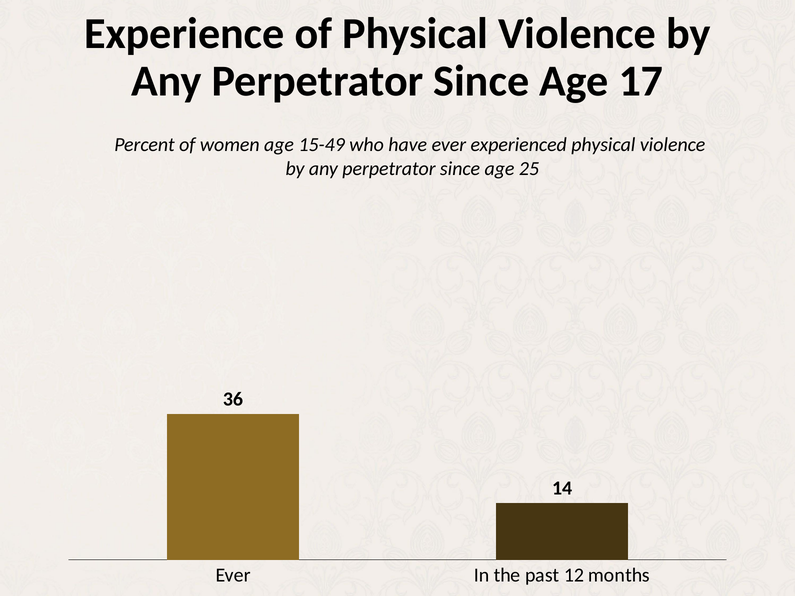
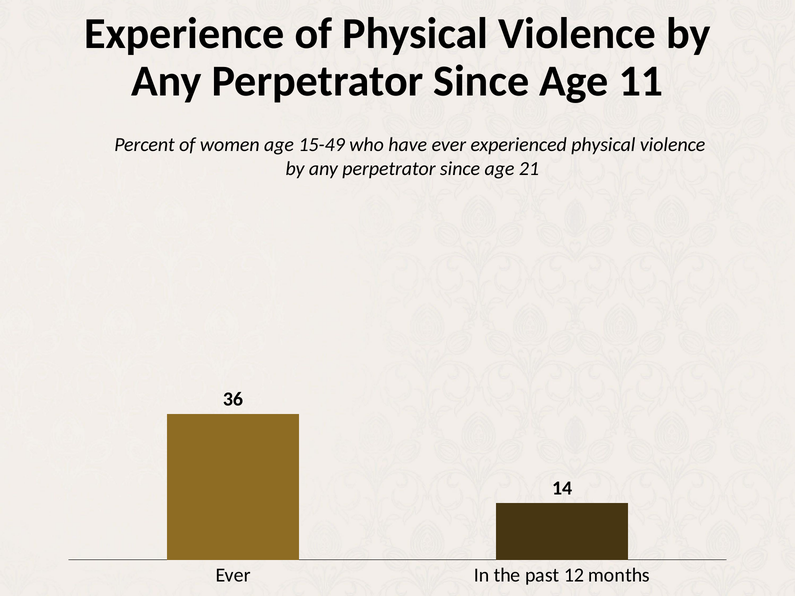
17: 17 -> 11
25: 25 -> 21
